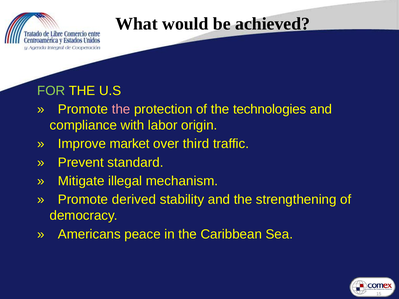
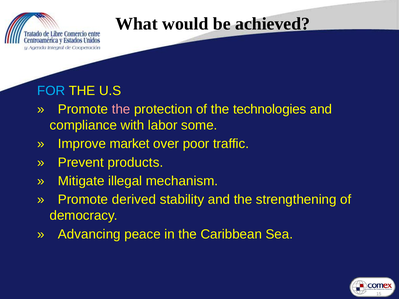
FOR colour: light green -> light blue
origin: origin -> some
third: third -> poor
standard: standard -> products
Americans: Americans -> Advancing
